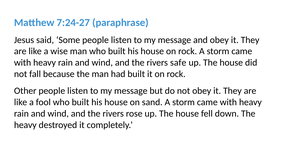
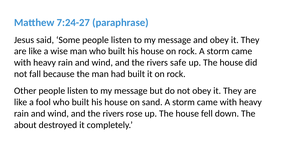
heavy at (25, 125): heavy -> about
